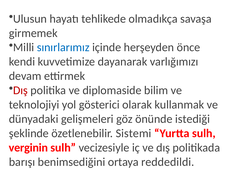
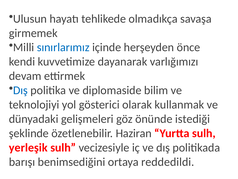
Dış at (20, 90) colour: red -> blue
Sistemi: Sistemi -> Haziran
verginin: verginin -> yerleşik
